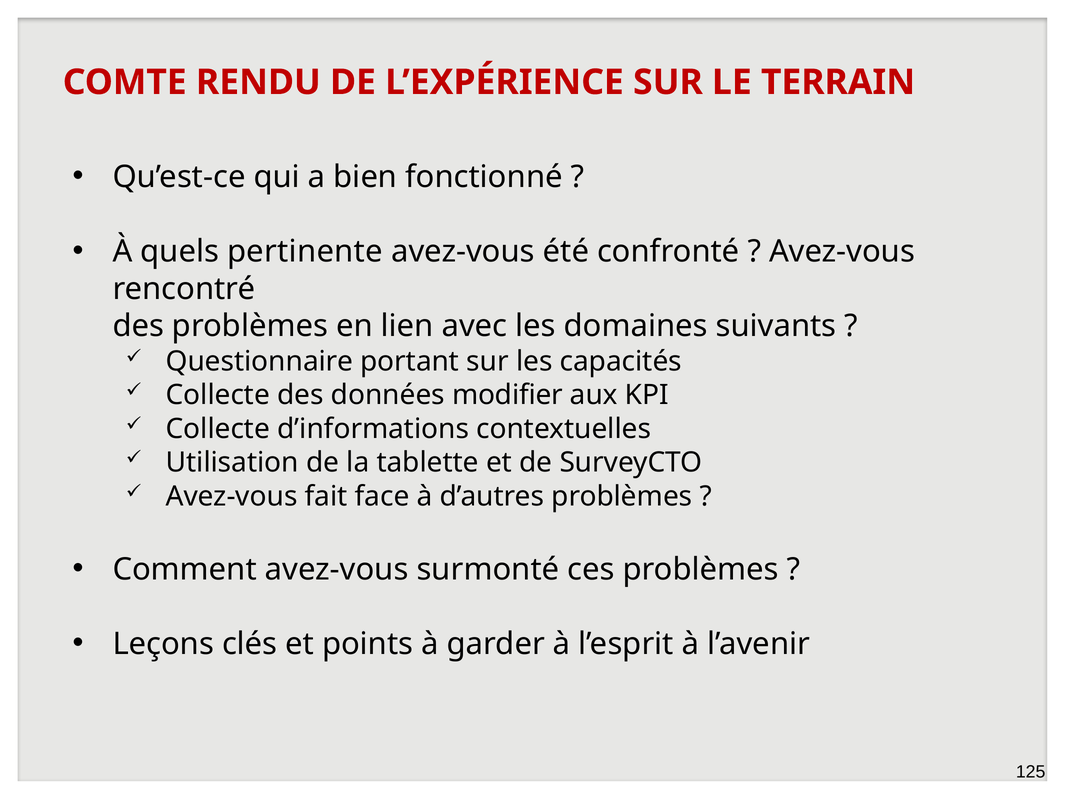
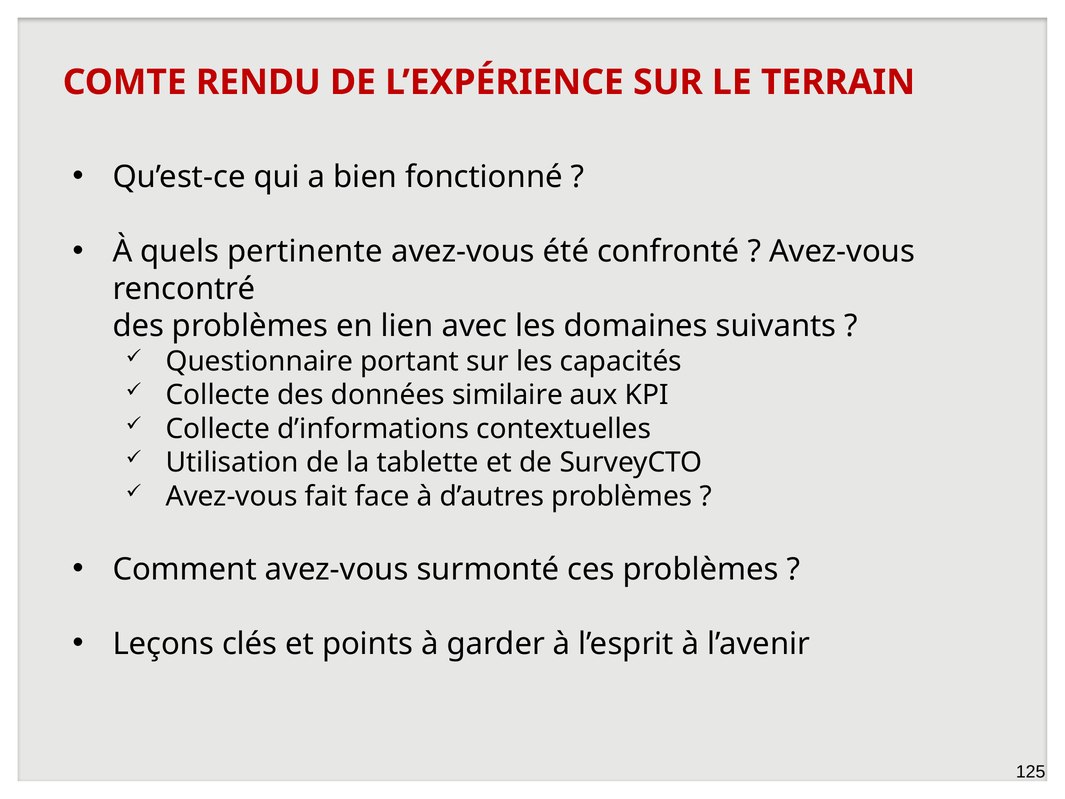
modifier: modifier -> similaire
